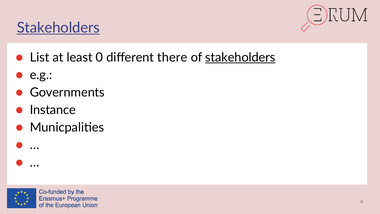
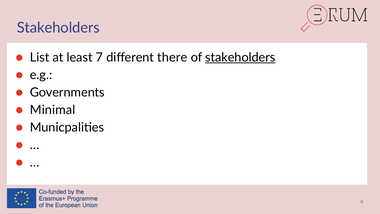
Stakeholders at (58, 28) underline: present -> none
0: 0 -> 7
Instance: Instance -> Minimal
